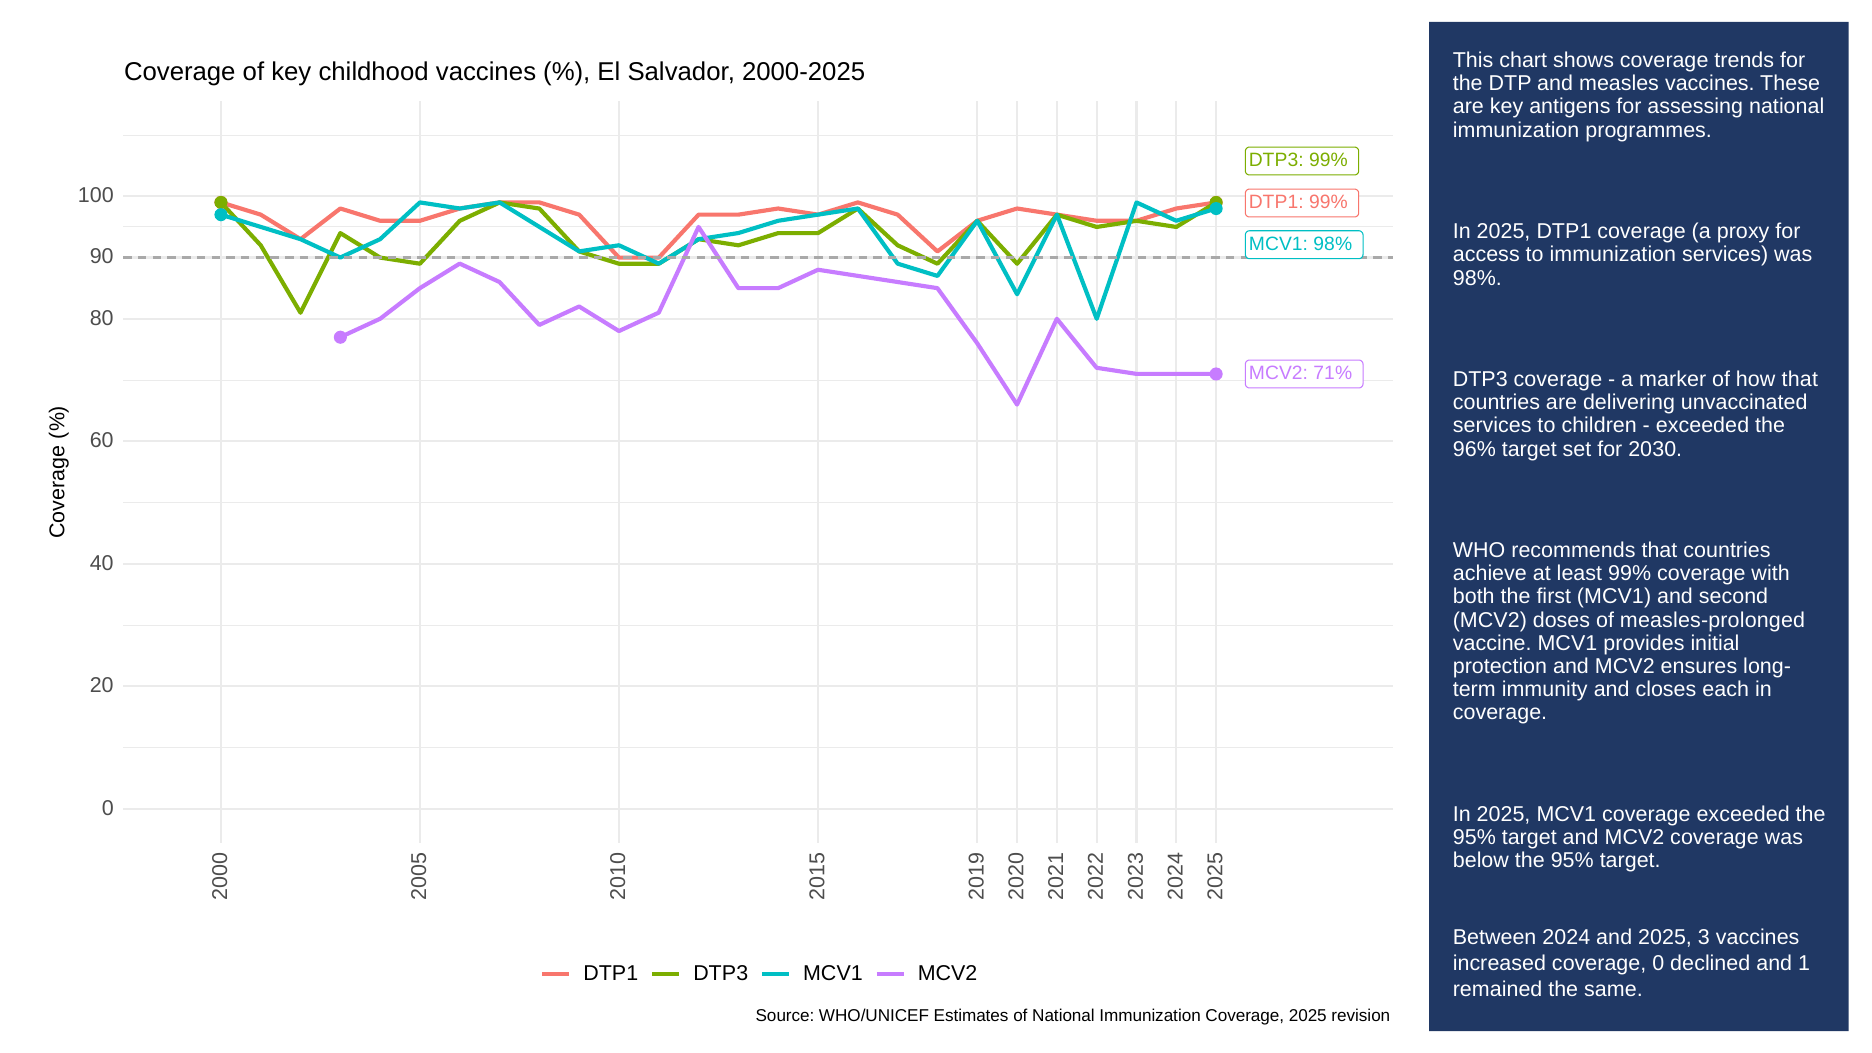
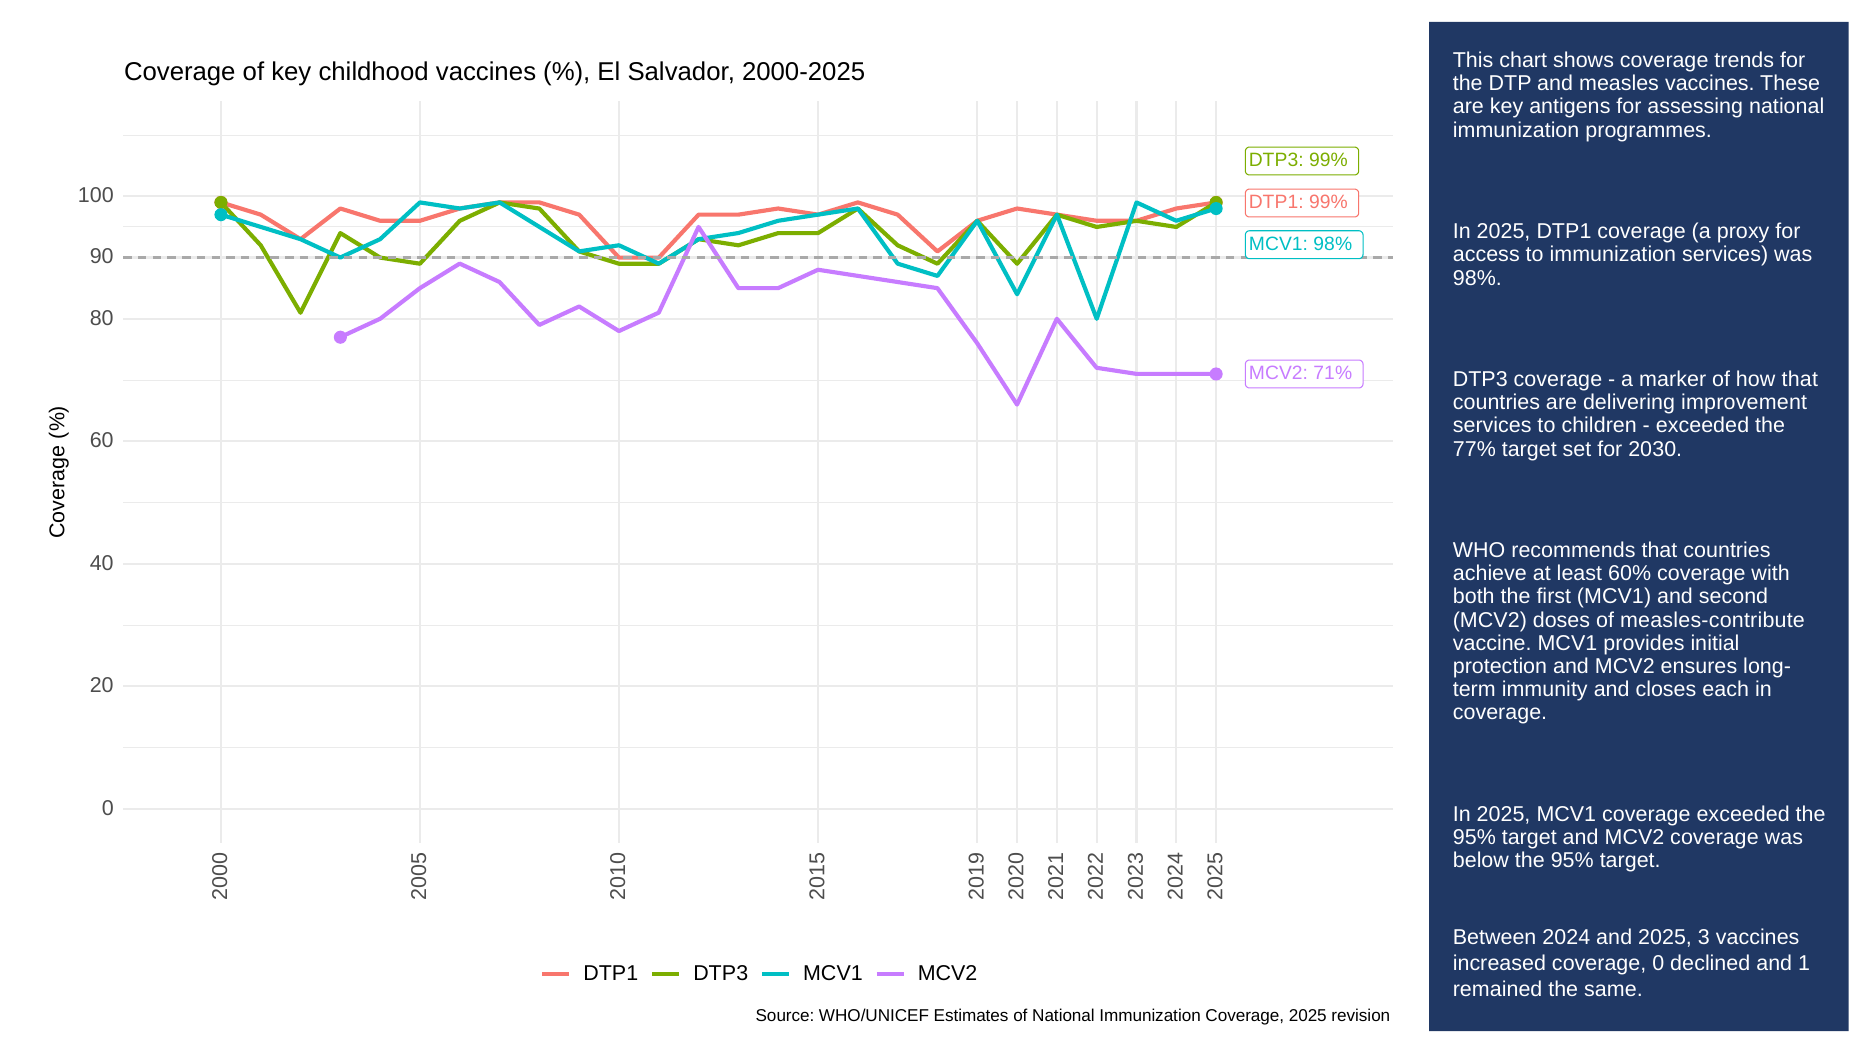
unvaccinated: unvaccinated -> improvement
96%: 96% -> 77%
least 99%: 99% -> 60%
measles-prolonged: measles-prolonged -> measles-contribute
